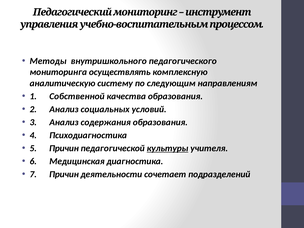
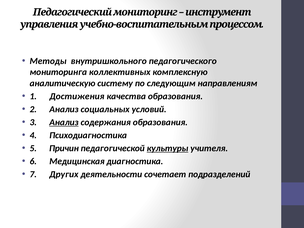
осуществлять: осуществлять -> коллективных
Собственной: Собственной -> Достижения
Анализ at (64, 122) underline: none -> present
7 Причин: Причин -> Других
